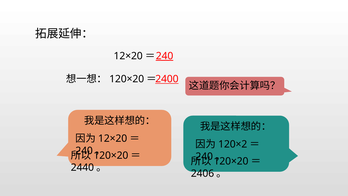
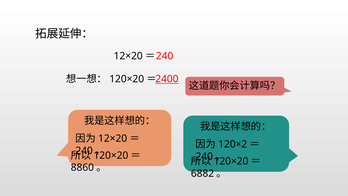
240 at (165, 56) underline: present -> none
2440: 2440 -> 8860
2406: 2406 -> 6882
